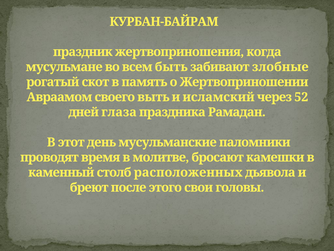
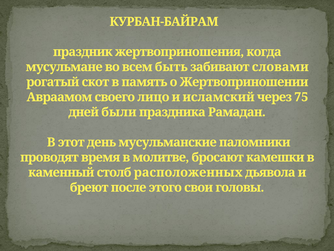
злобные: злобные -> словами
выть: выть -> лицо
52: 52 -> 75
глаза: глаза -> были
